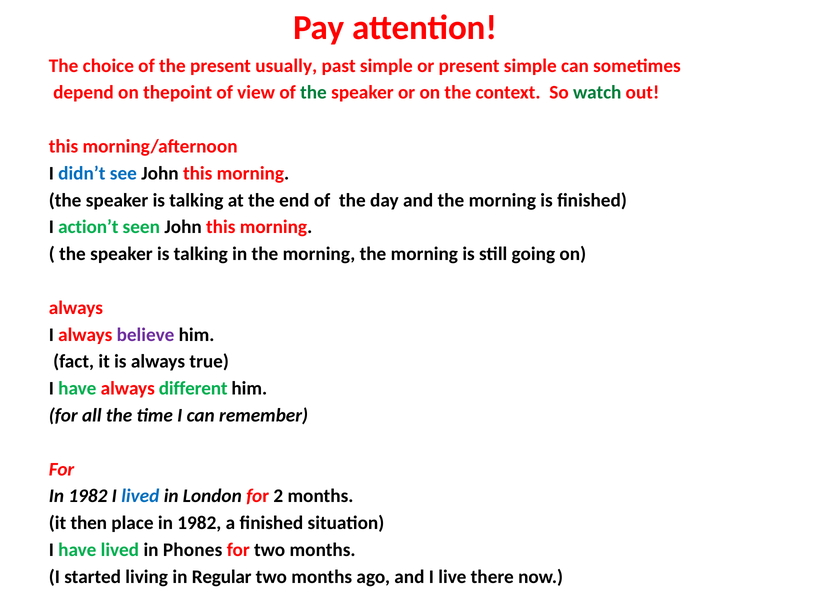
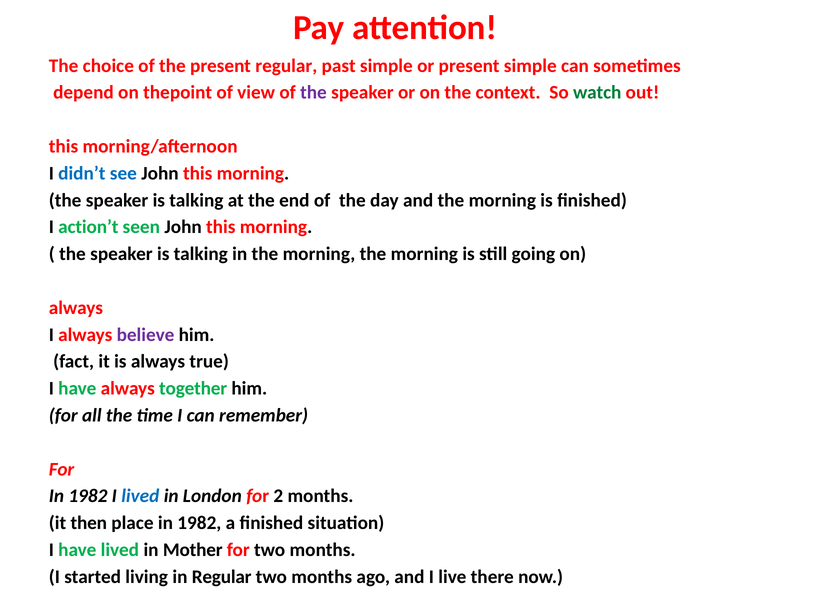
present usually: usually -> regular
the at (313, 93) colour: green -> purple
different: different -> together
Phones: Phones -> Mother
